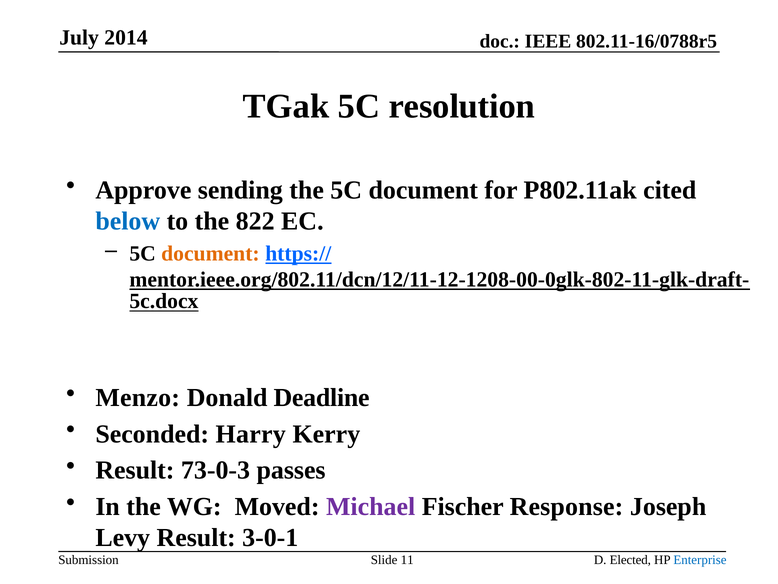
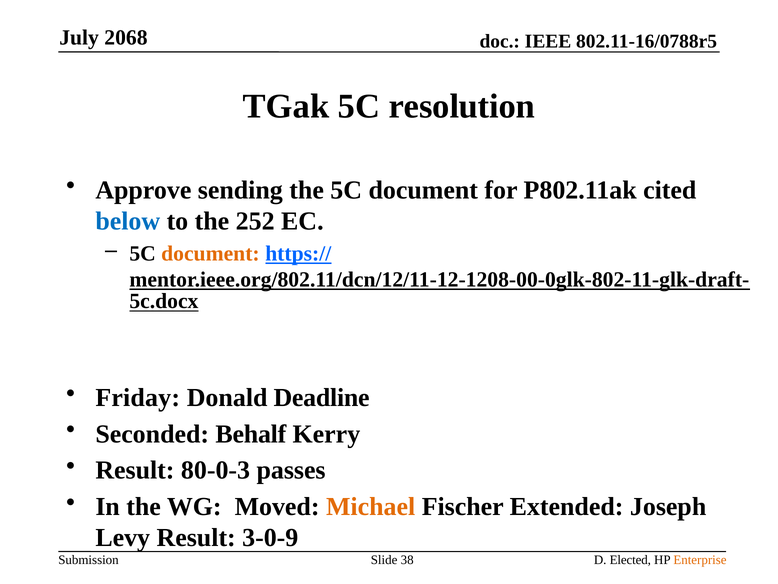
2014: 2014 -> 2068
822: 822 -> 252
Menzo: Menzo -> Friday
Harry: Harry -> Behalf
73-0-3: 73-0-3 -> 80-0-3
Michael colour: purple -> orange
Response: Response -> Extended
3-0-1: 3-0-1 -> 3-0-9
11: 11 -> 38
Enterprise colour: blue -> orange
